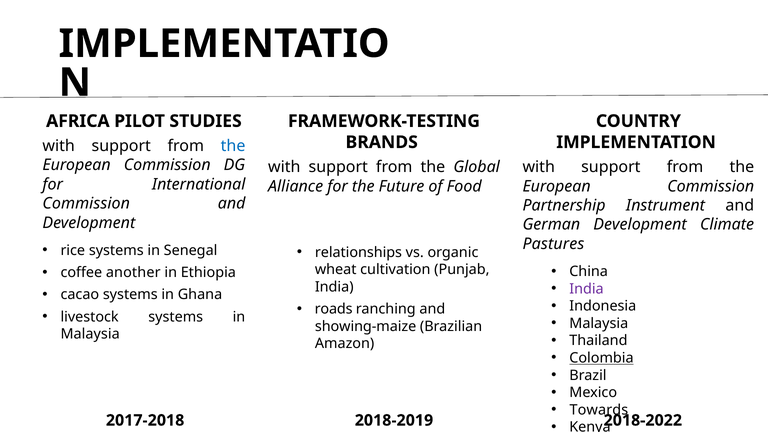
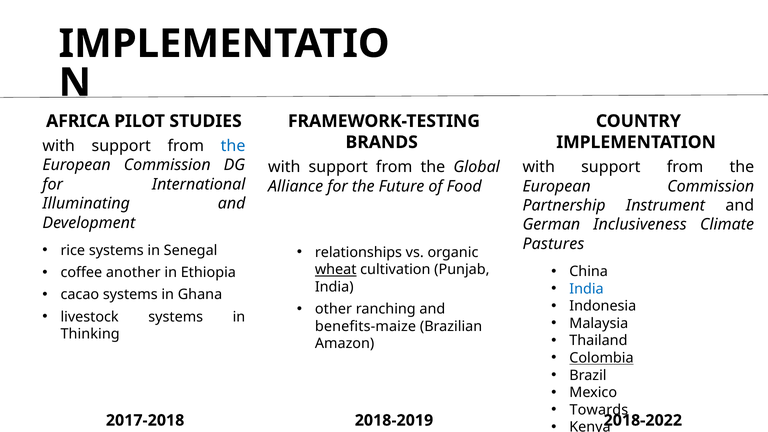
Commission at (86, 204): Commission -> Illuminating
German Development: Development -> Inclusiveness
wheat underline: none -> present
India at (587, 289) colour: purple -> blue
roads: roads -> other
showing-maize: showing-maize -> benefits-maize
Malaysia at (90, 334): Malaysia -> Thinking
